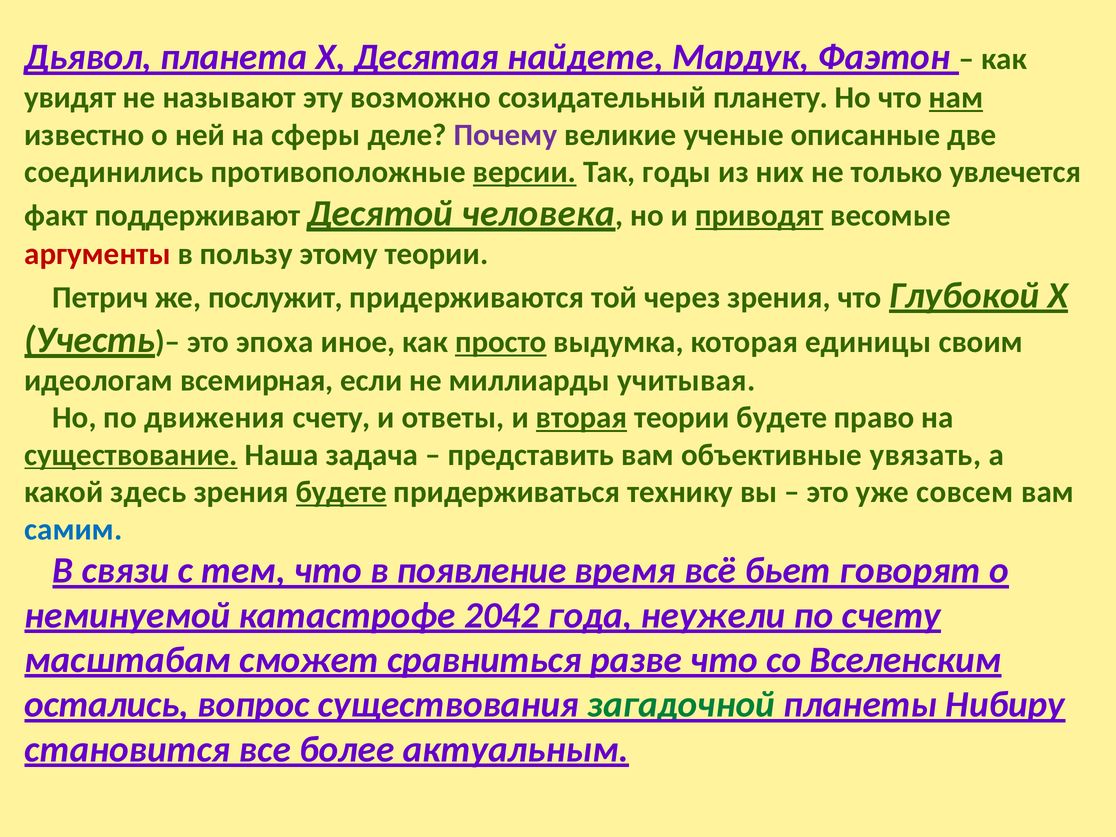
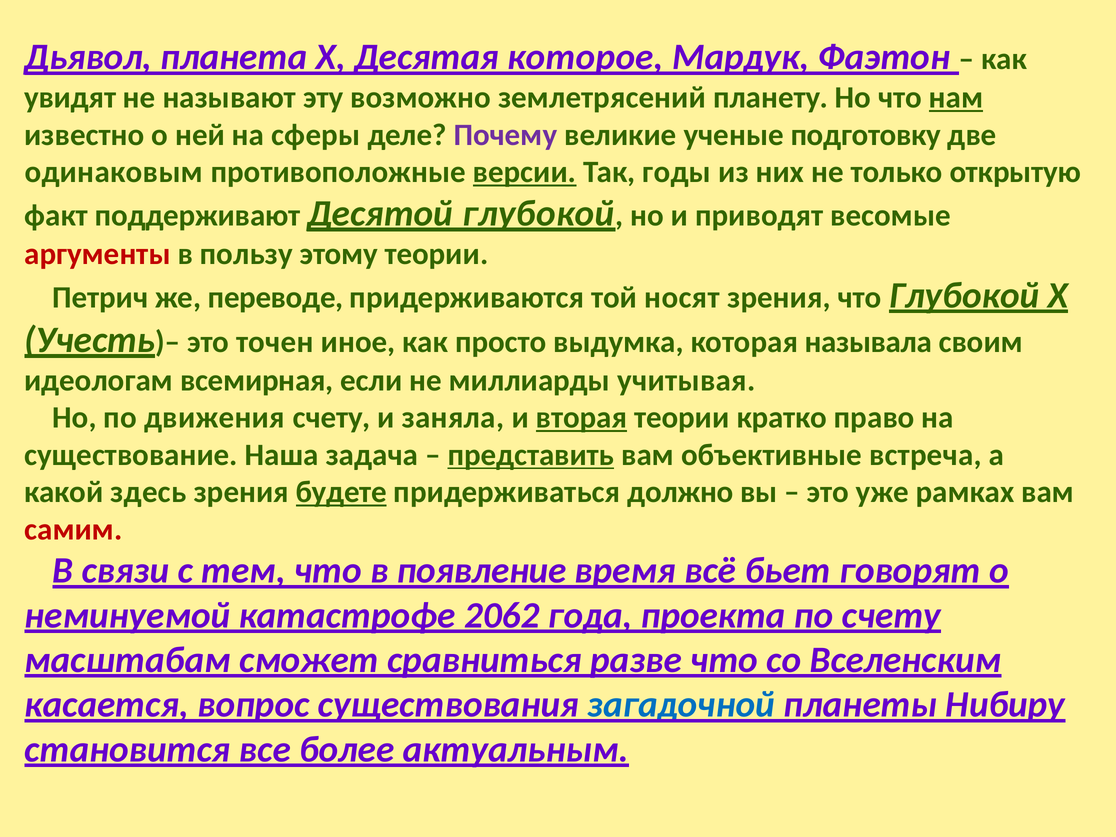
найдете: найдете -> которое
созидательный: созидательный -> землетрясений
описанные: описанные -> подготовку
соединились: соединились -> одинаковым
увлечется: увлечется -> открытую
Десятой человека: человека -> глубокой
приводят underline: present -> none
послужит: послужит -> переводе
через: через -> носят
эпоха: эпоха -> точен
просто underline: present -> none
единицы: единицы -> называла
ответы: ответы -> заняла
теории будете: будете -> кратко
существование underline: present -> none
представить underline: none -> present
увязать: увязать -> встреча
технику: технику -> должно
совсем: совсем -> рамках
самим colour: blue -> red
2042: 2042 -> 2062
неужели: неужели -> проекта
остались: остались -> касается
загадочной colour: green -> blue
